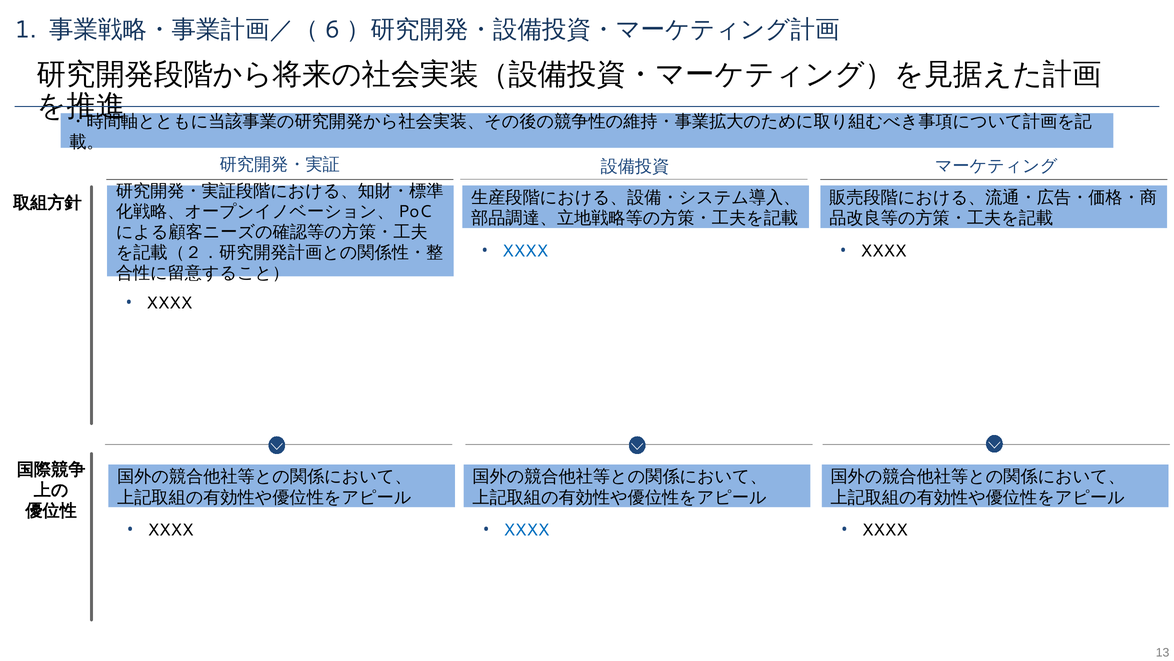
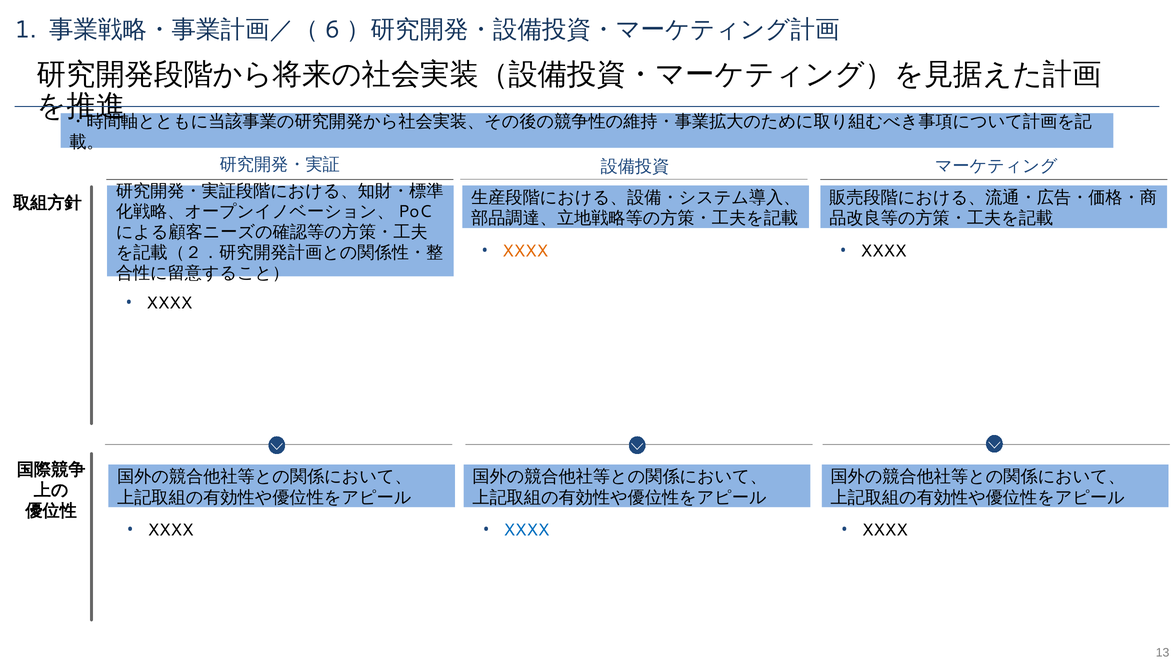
XXXX at (525, 251) colour: blue -> orange
